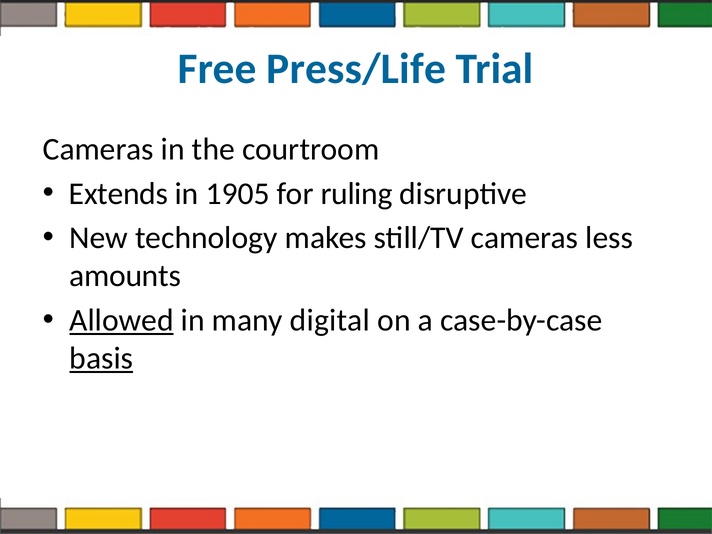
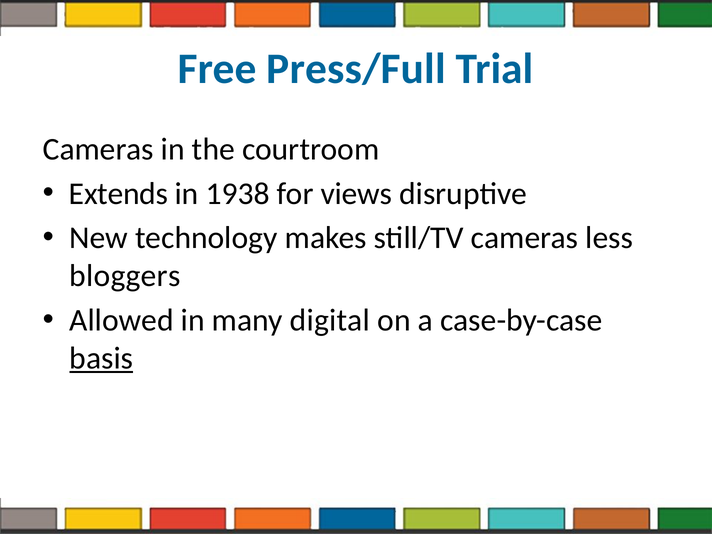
Press/Life: Press/Life -> Press/Full
1905: 1905 -> 1938
ruling: ruling -> views
amounts: amounts -> bloggers
Allowed underline: present -> none
